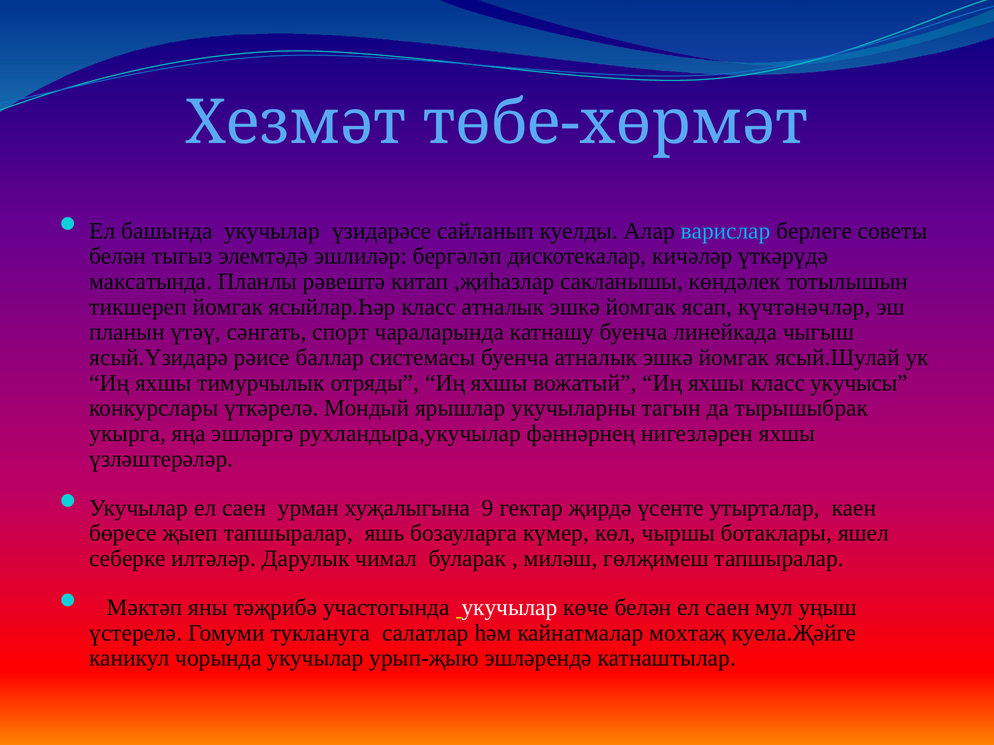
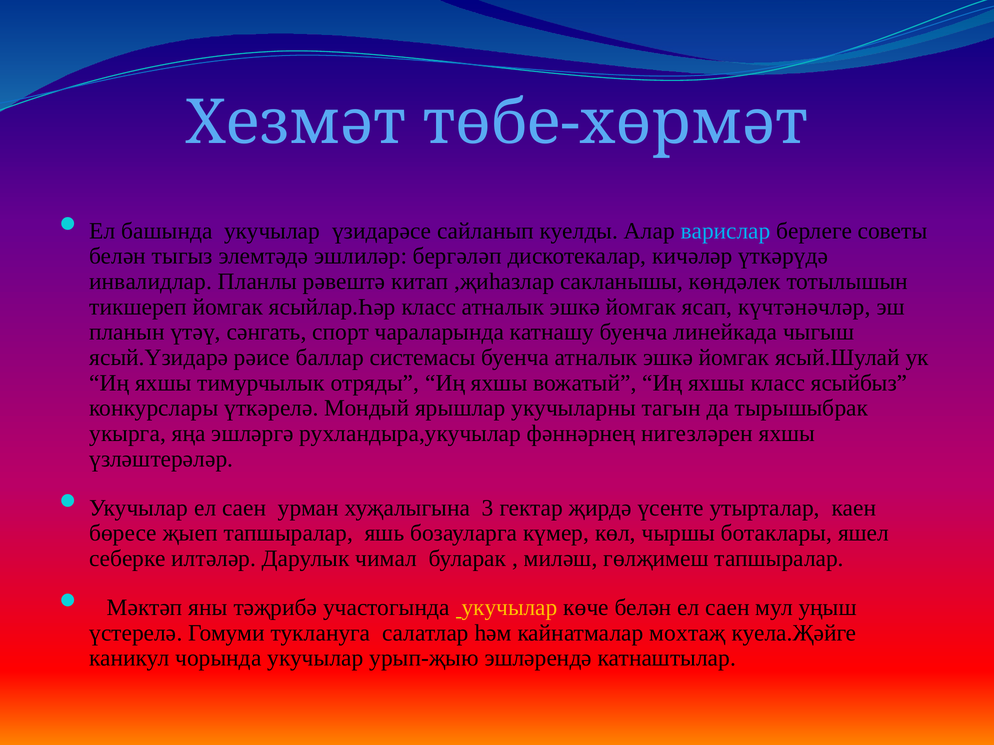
максатында: максатында -> инвалидлар
укучысы: укучысы -> ясыйбыз
9: 9 -> 3
укучылар at (510, 608) colour: white -> yellow
